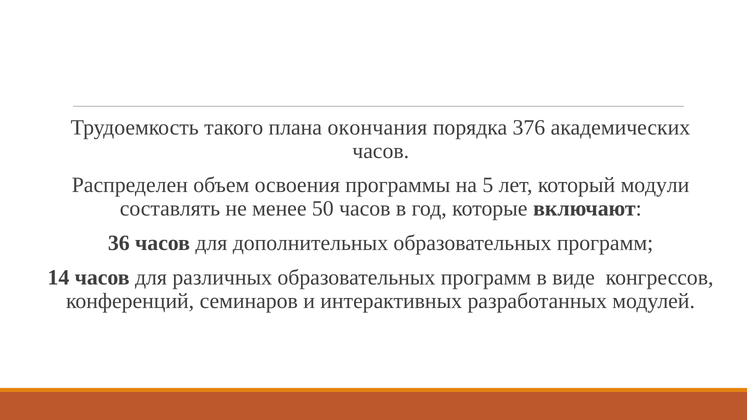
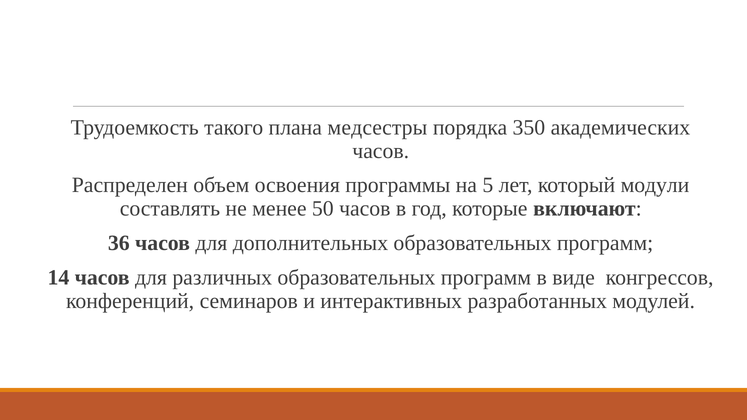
окончания: окончания -> медсестры
376: 376 -> 350
